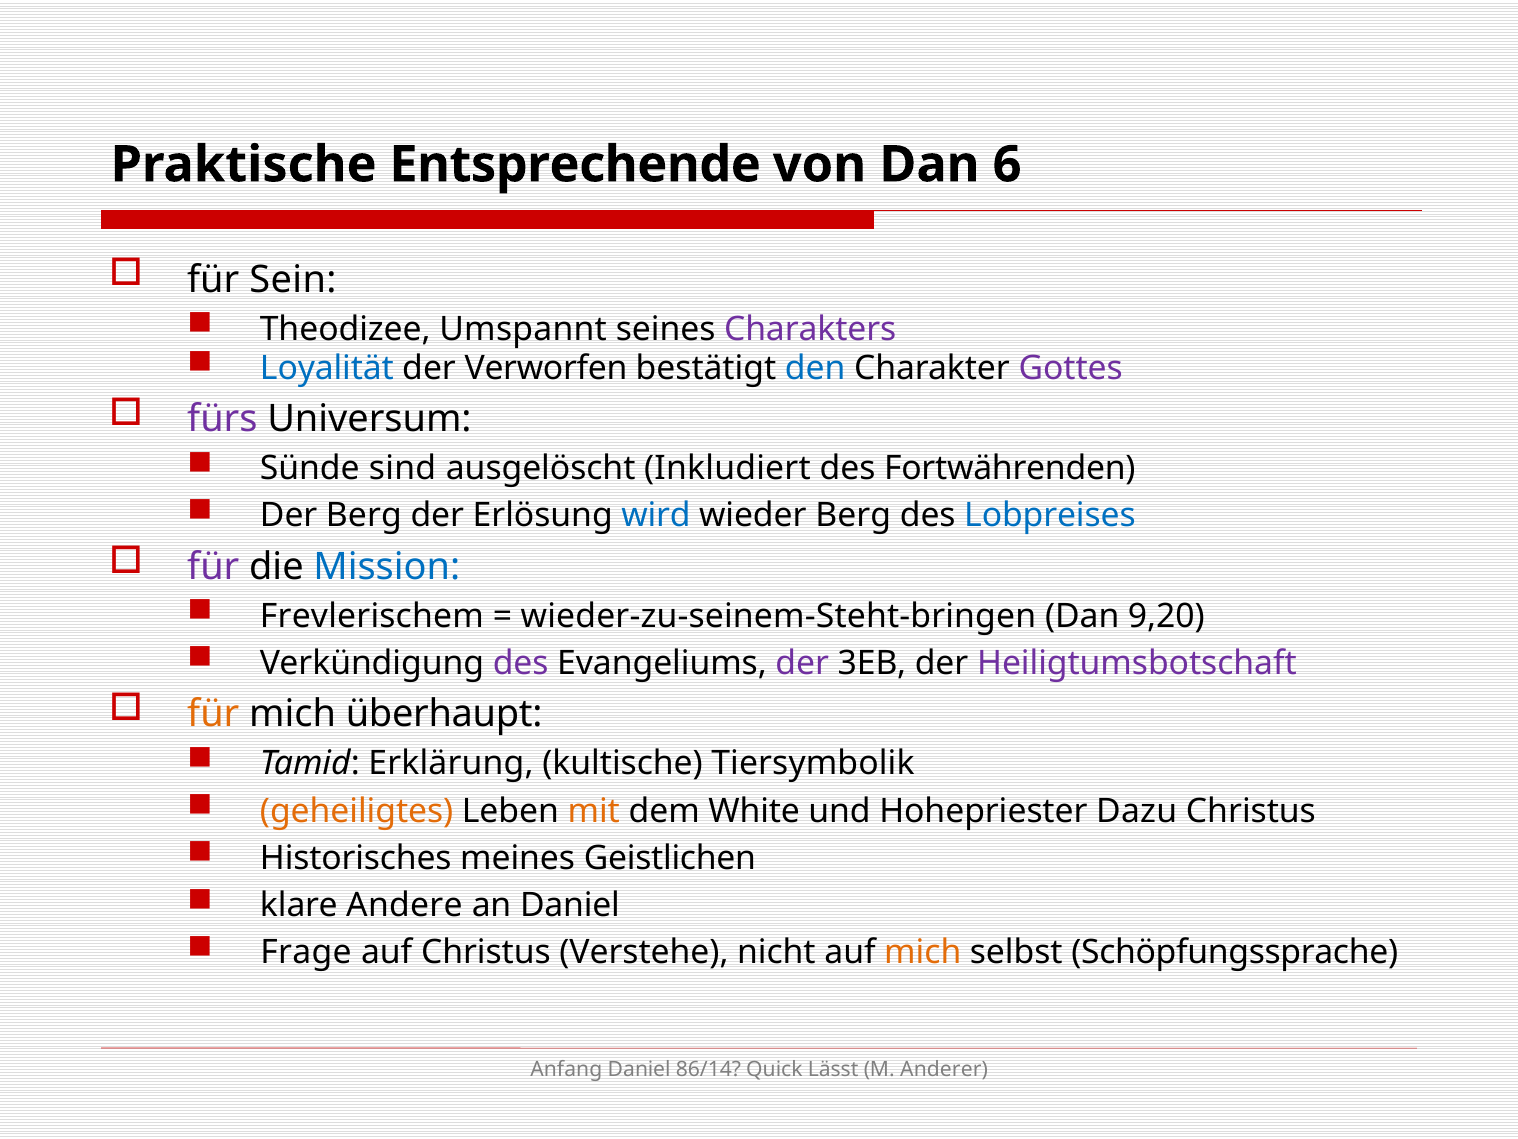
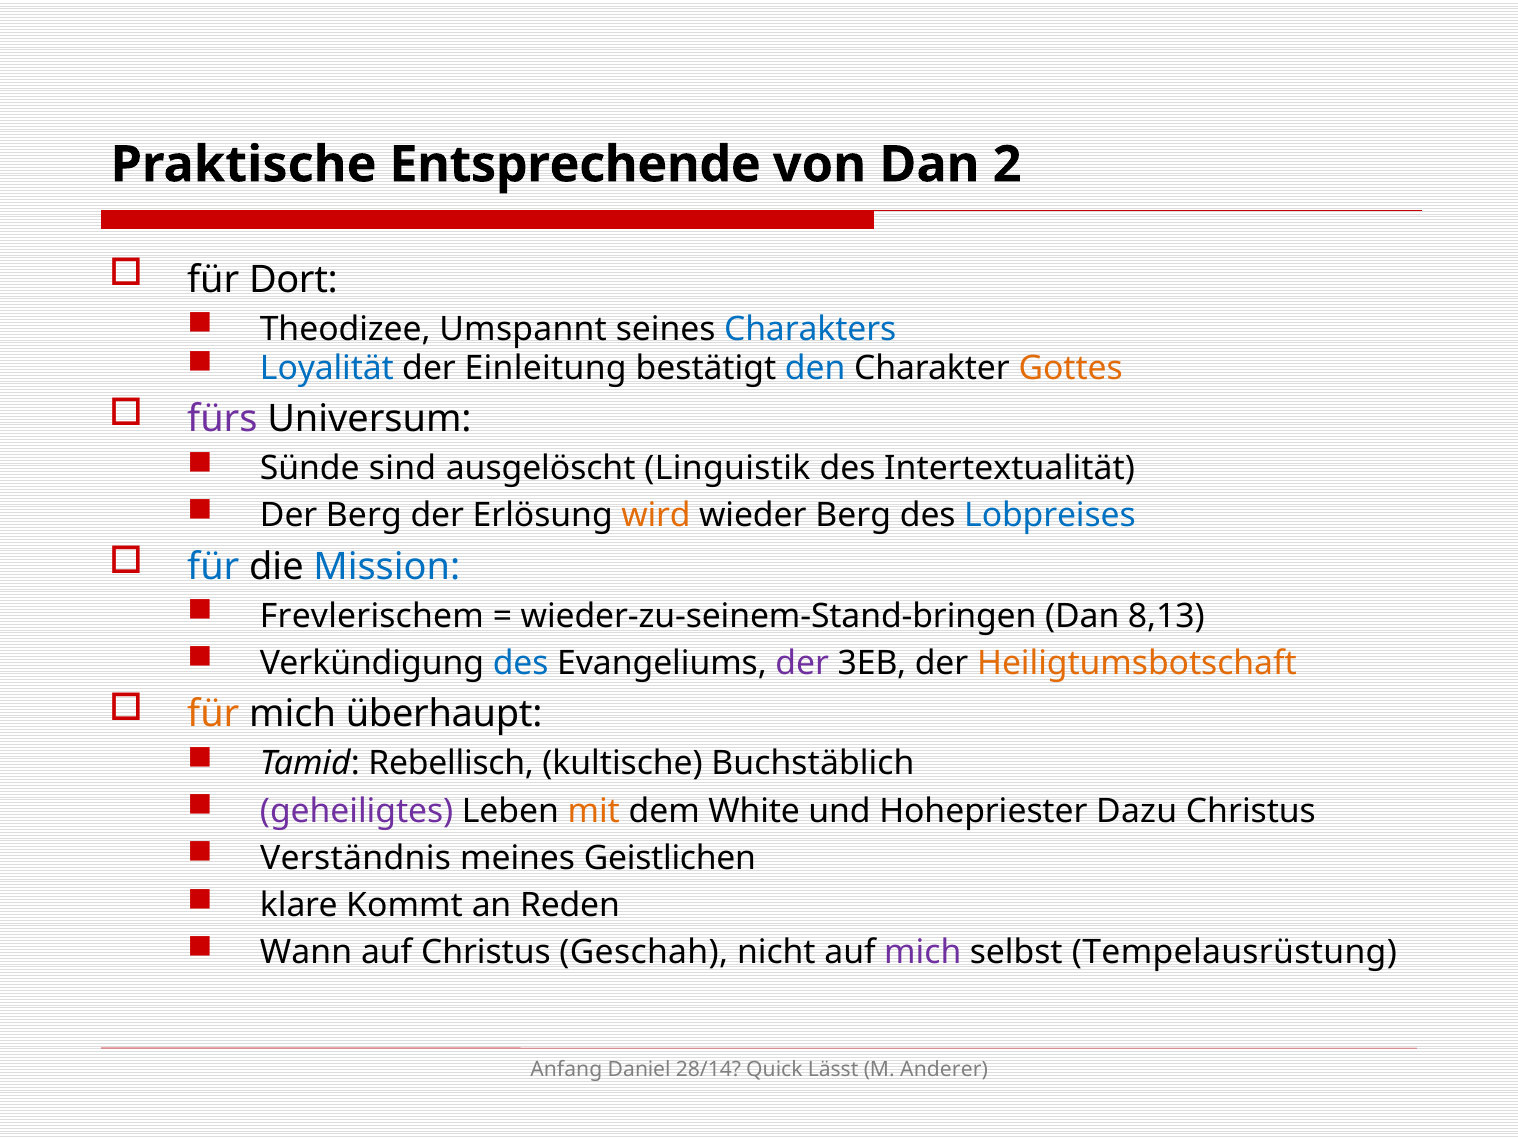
6: 6 -> 2
Sein: Sein -> Dort
Charakters colour: purple -> blue
Verworfen: Verworfen -> Einleitung
Gottes colour: purple -> orange
Inkludiert: Inkludiert -> Linguistik
Fortwährenden: Fortwährenden -> Intertextualität
wird colour: blue -> orange
für at (213, 566) colour: purple -> blue
wieder-zu-seinem-Steht-bringen: wieder-zu-seinem-Steht-bringen -> wieder-zu-seinem-Stand-bringen
9,20: 9,20 -> 8,13
des at (521, 663) colour: purple -> blue
Heiligtumsbotschaft colour: purple -> orange
Erklärung: Erklärung -> Rebellisch
Tiersymbolik: Tiersymbolik -> Buchstäblich
geheiligtes colour: orange -> purple
Historisches: Historisches -> Verständnis
Andere: Andere -> Kommt
an Daniel: Daniel -> Reden
Frage: Frage -> Wann
Verstehe: Verstehe -> Geschah
mich at (923, 952) colour: orange -> purple
Schöpfungssprache: Schöpfungssprache -> Tempelausrüstung
86/14: 86/14 -> 28/14
